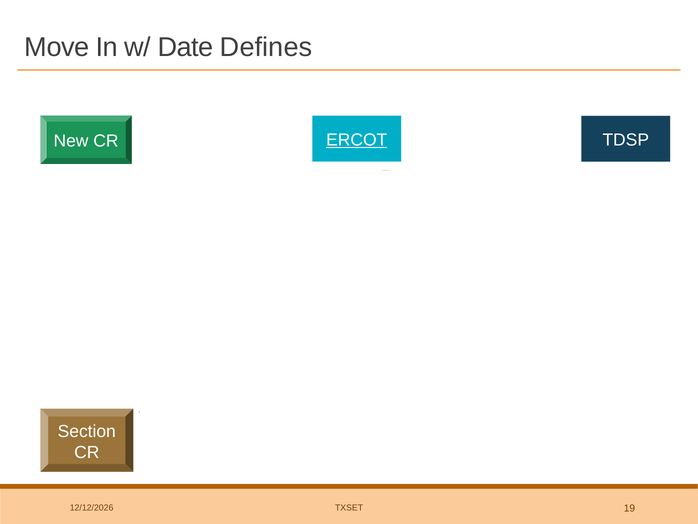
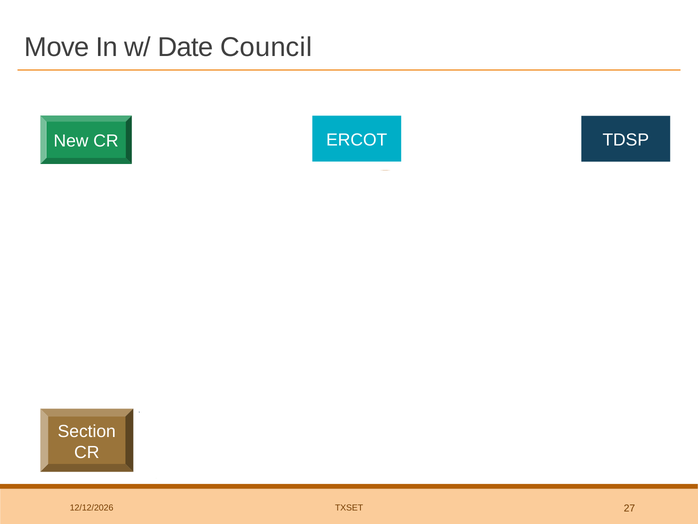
Defines: Defines -> Council
ERCOT underline: present -> none
19: 19 -> 27
